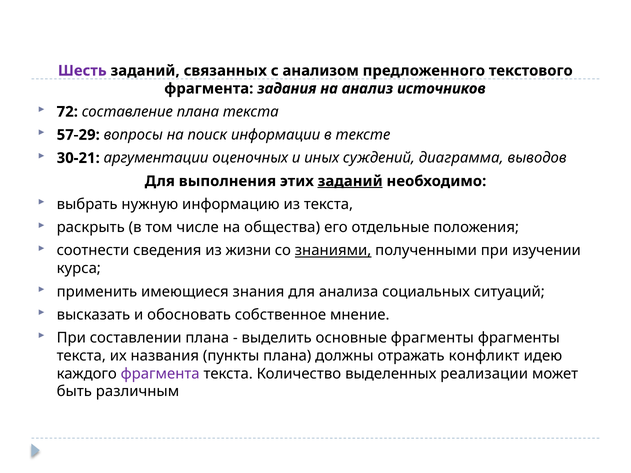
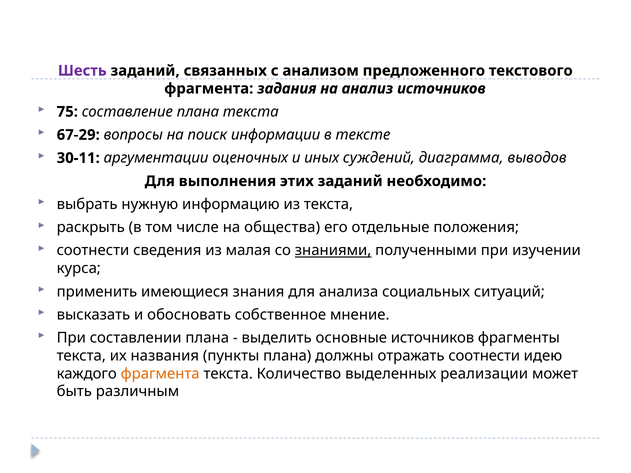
72: 72 -> 75
57-29: 57-29 -> 67-29
30-21: 30-21 -> 30-11
заданий at (350, 181) underline: present -> none
жизни: жизни -> малая
основные фрагменты: фрагменты -> источников
отражать конфликт: конфликт -> соотнести
фрагмента at (160, 374) colour: purple -> orange
